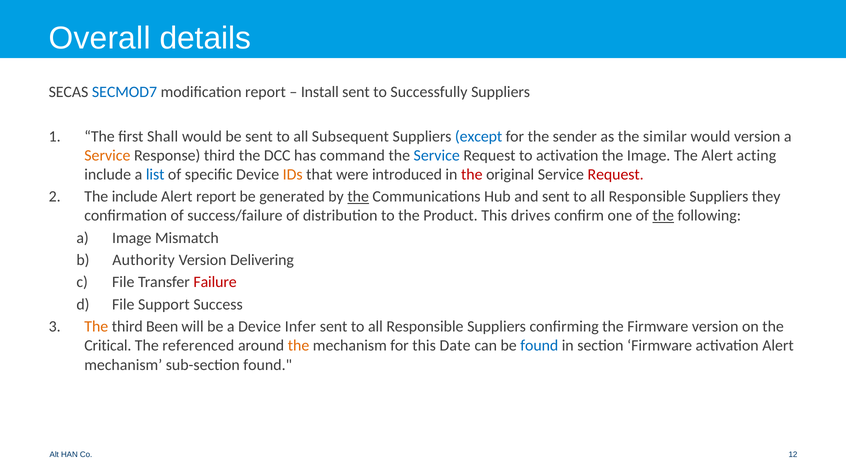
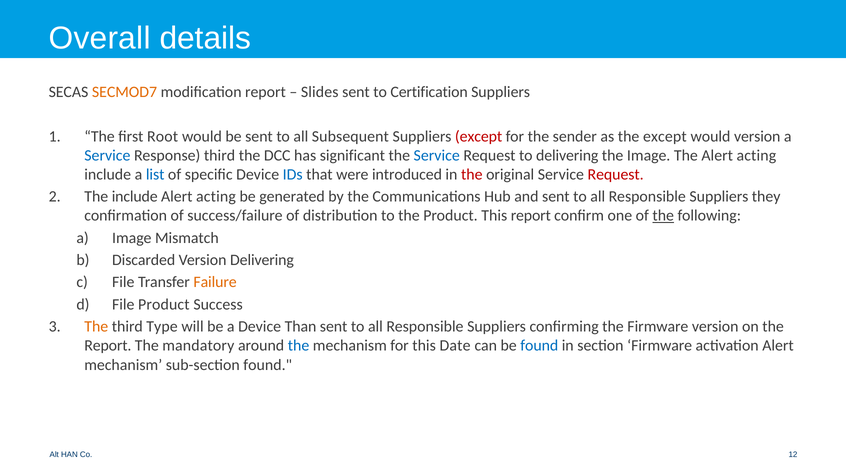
SECMOD7 colour: blue -> orange
Install: Install -> Slides
Successfully: Successfully -> Certification
Shall: Shall -> Root
except at (479, 136) colour: blue -> red
the similar: similar -> except
Service at (107, 155) colour: orange -> blue
command: command -> significant
to activation: activation -> delivering
IDs colour: orange -> blue
report at (216, 197): report -> acting
the at (358, 197) underline: present -> none
This drives: drives -> report
Authority: Authority -> Discarded
Failure colour: red -> orange
File Support: Support -> Product
Been: Been -> Type
Infer: Infer -> Than
Critical at (108, 346): Critical -> Report
referenced: referenced -> mandatory
the at (299, 346) colour: orange -> blue
